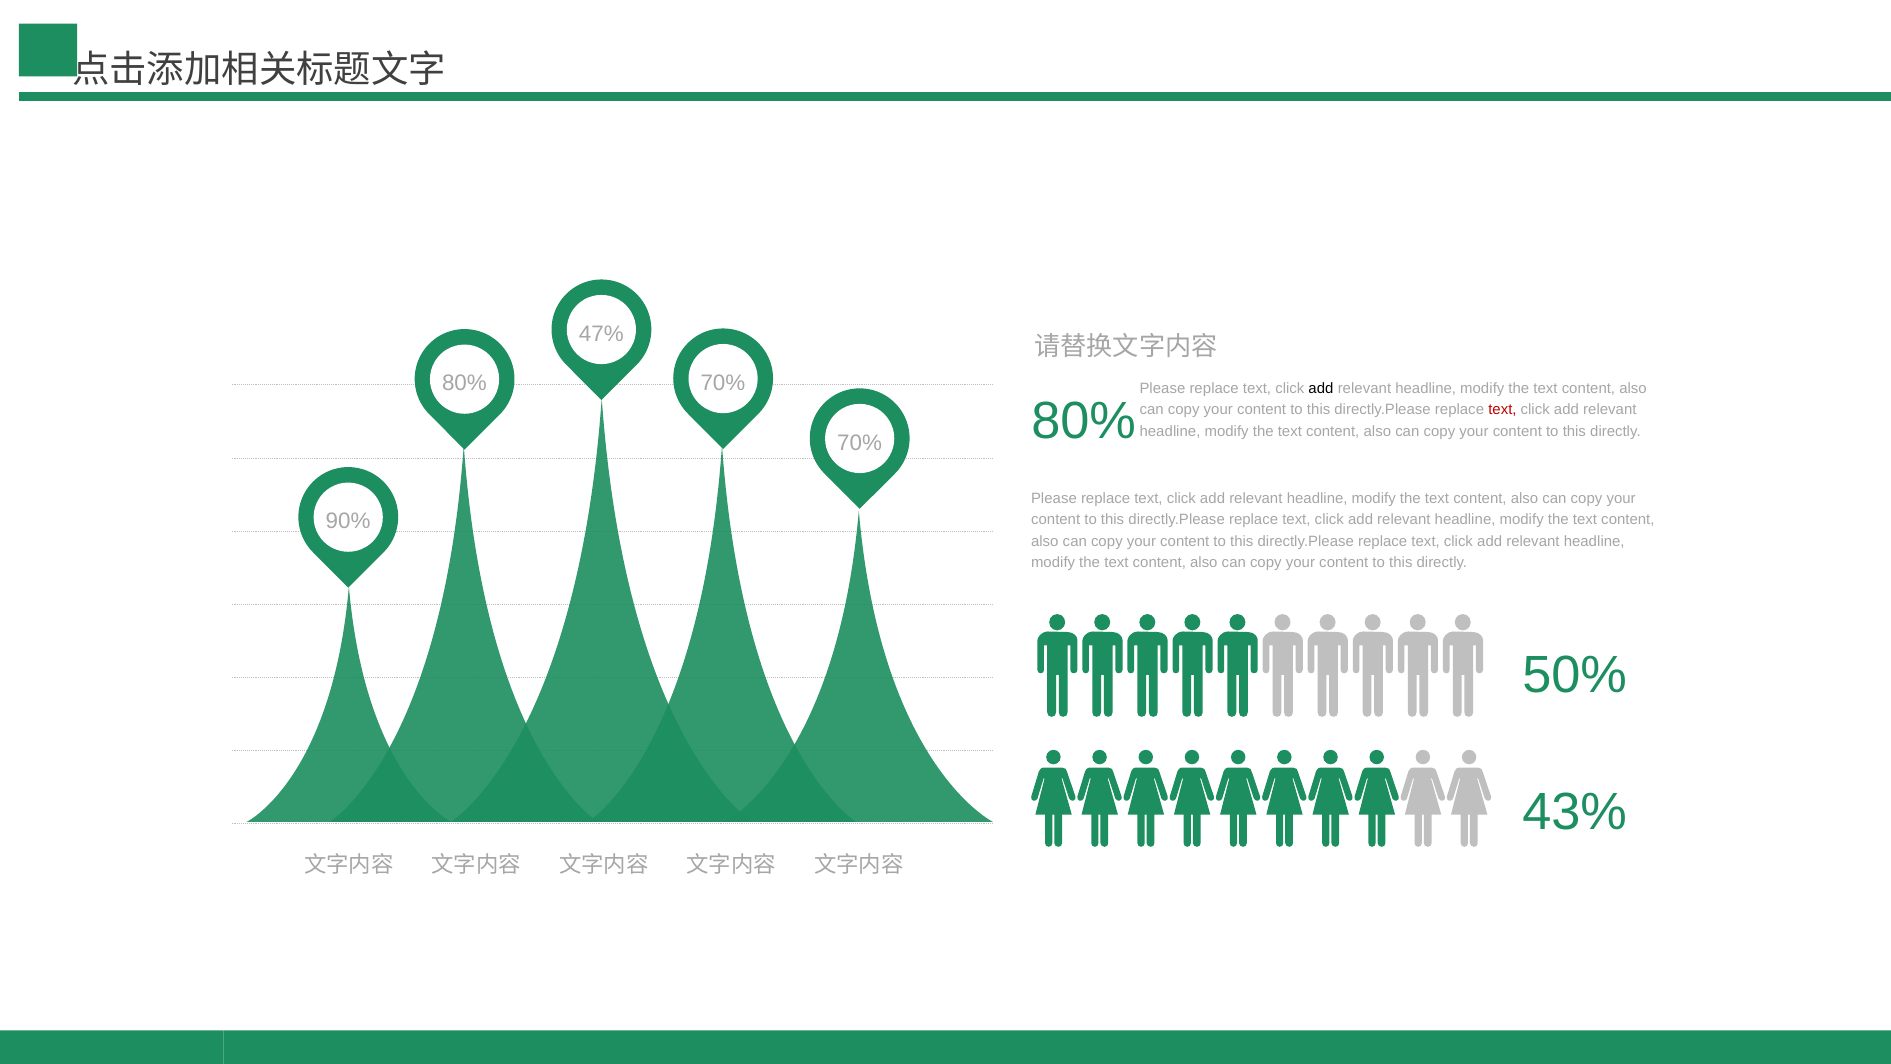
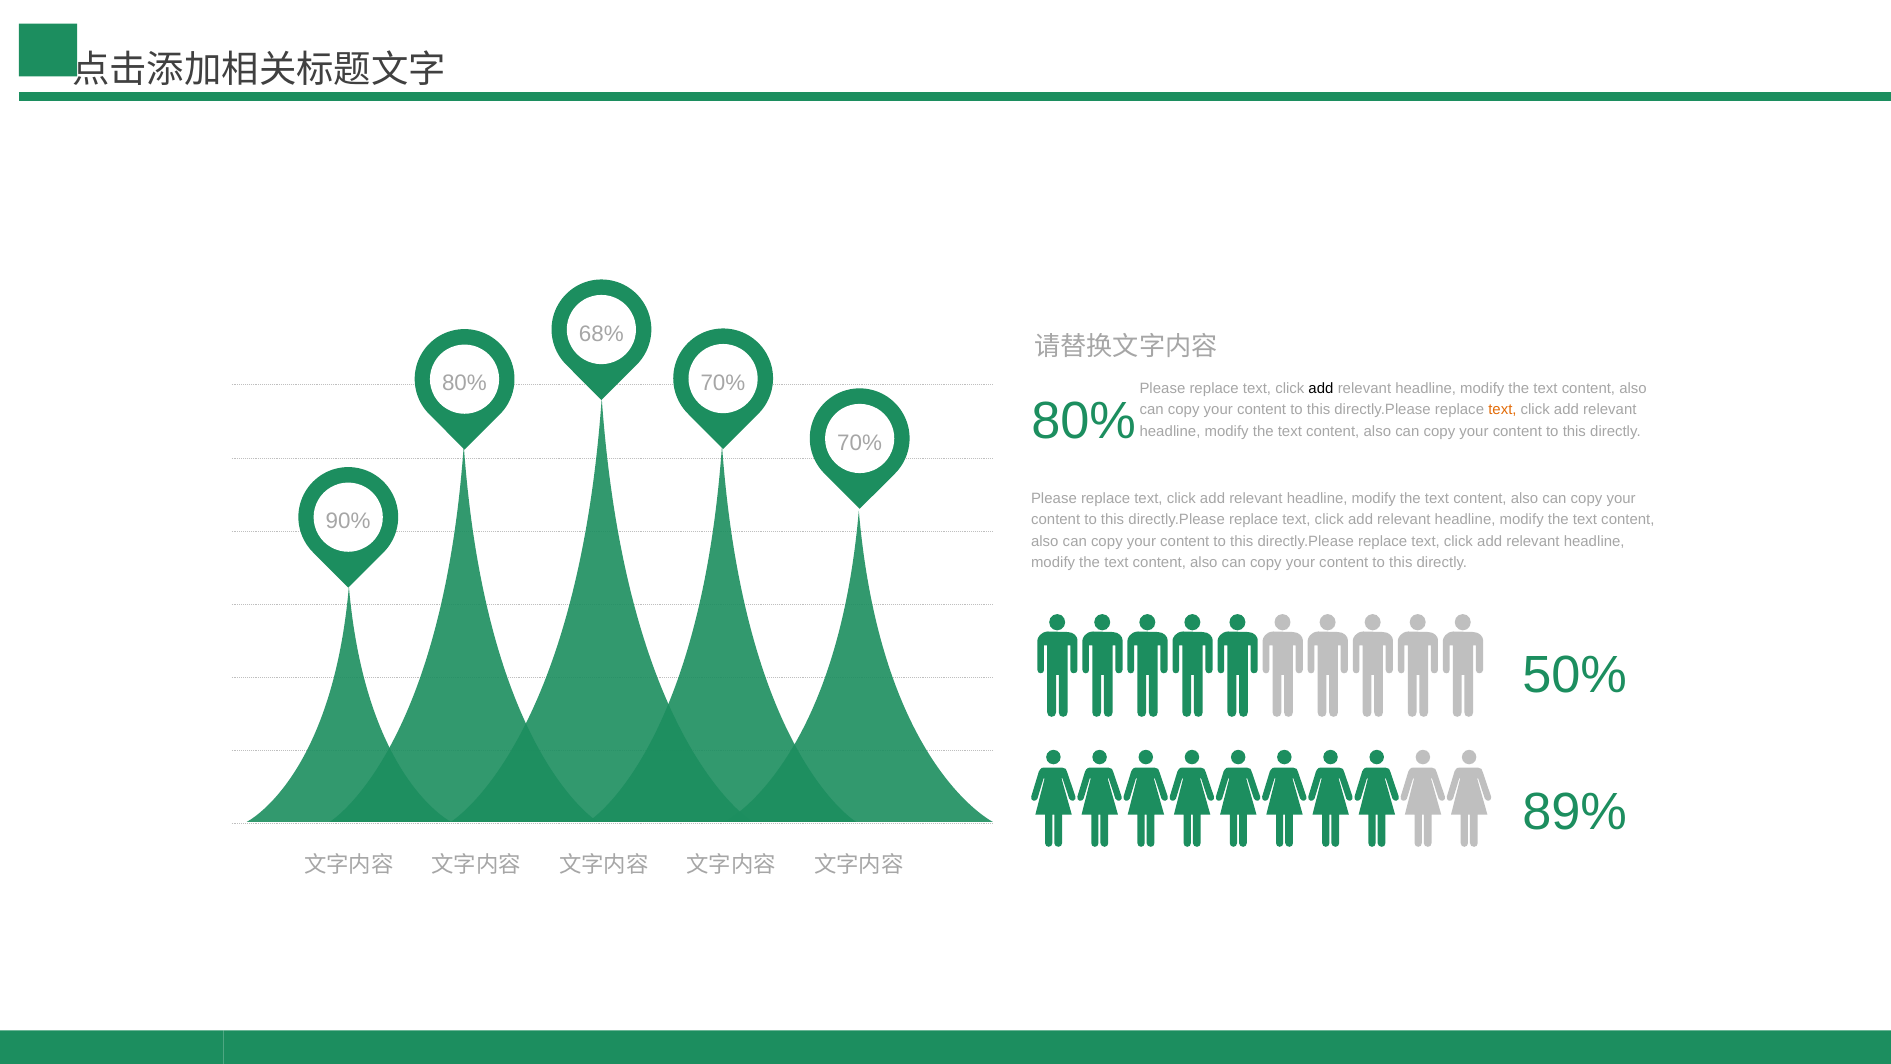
47%: 47% -> 68%
text at (1502, 410) colour: red -> orange
43%: 43% -> 89%
